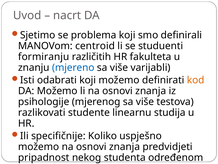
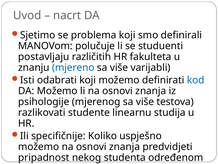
centroid: centroid -> polučuje
formiranju: formiranju -> postavljaju
kod colour: orange -> blue
